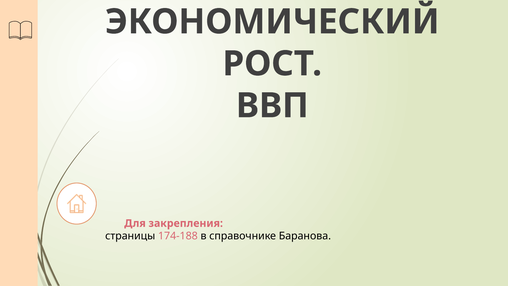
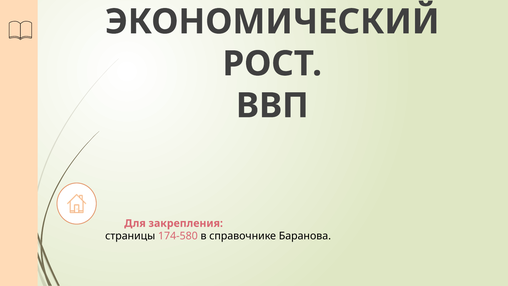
174-188: 174-188 -> 174-580
